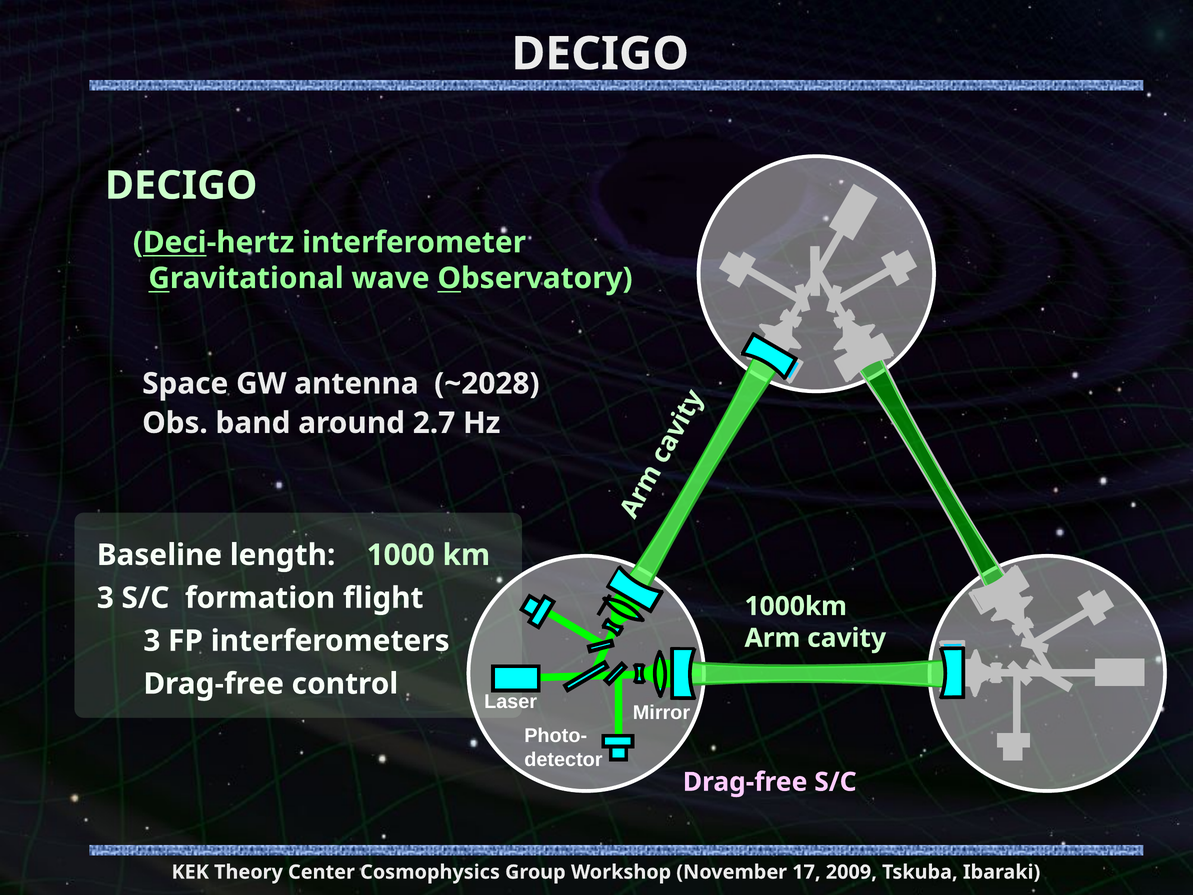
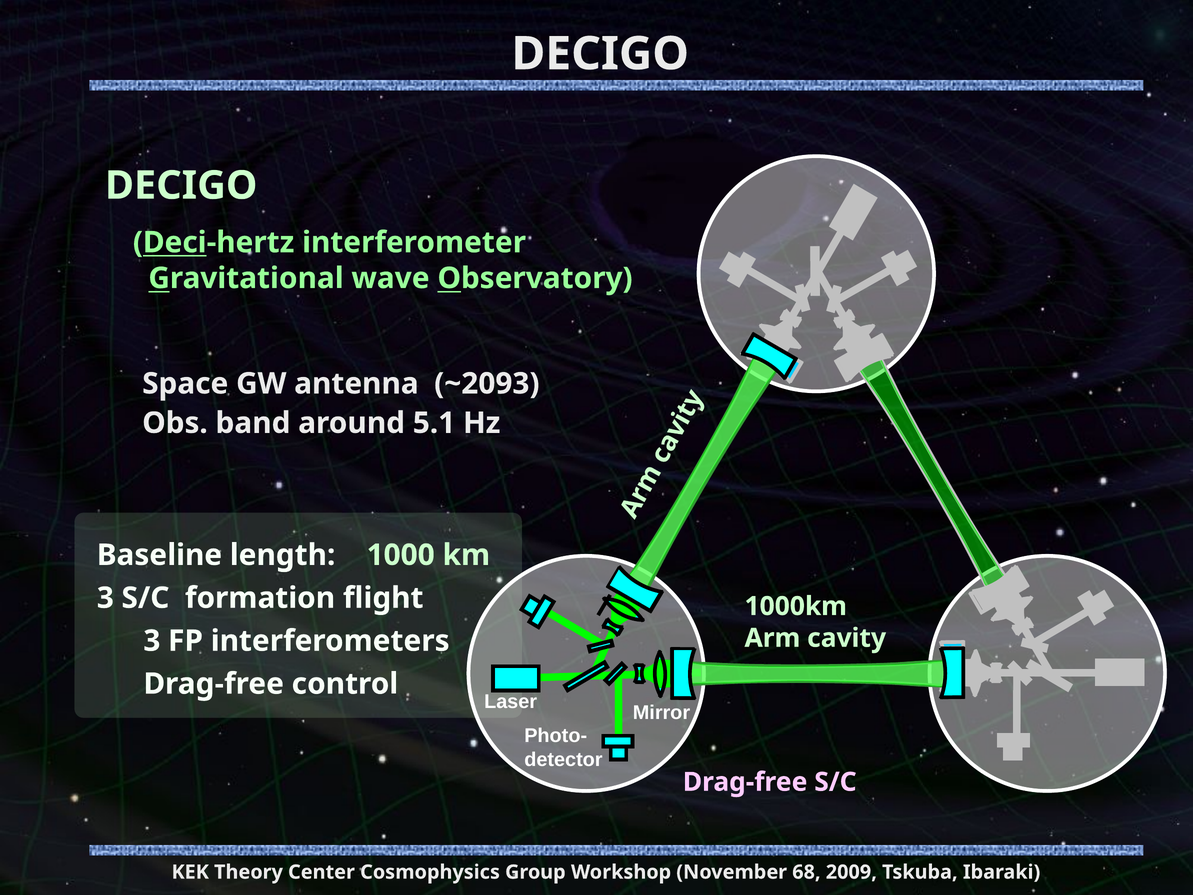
~2028: ~2028 -> ~2093
2.7: 2.7 -> 5.1
17: 17 -> 68
